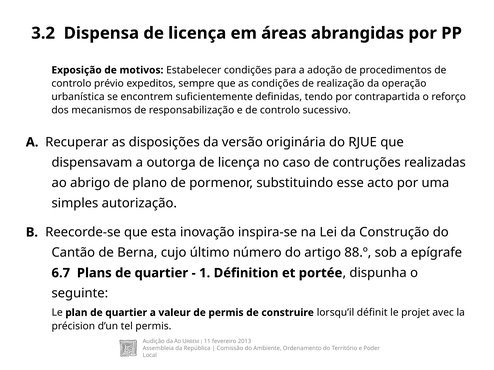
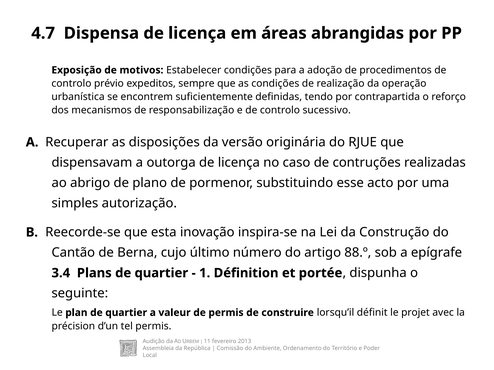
3.2: 3.2 -> 4.7
6.7: 6.7 -> 3.4
